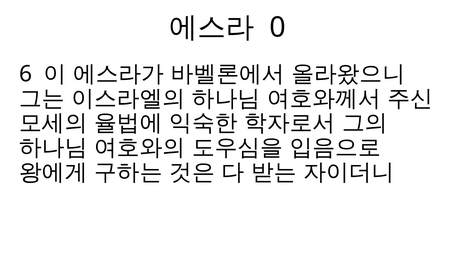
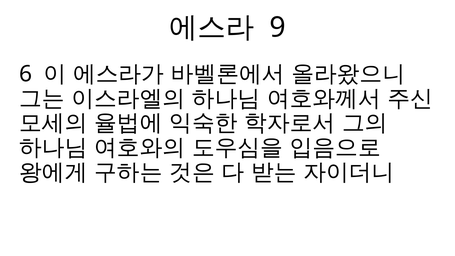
0: 0 -> 9
